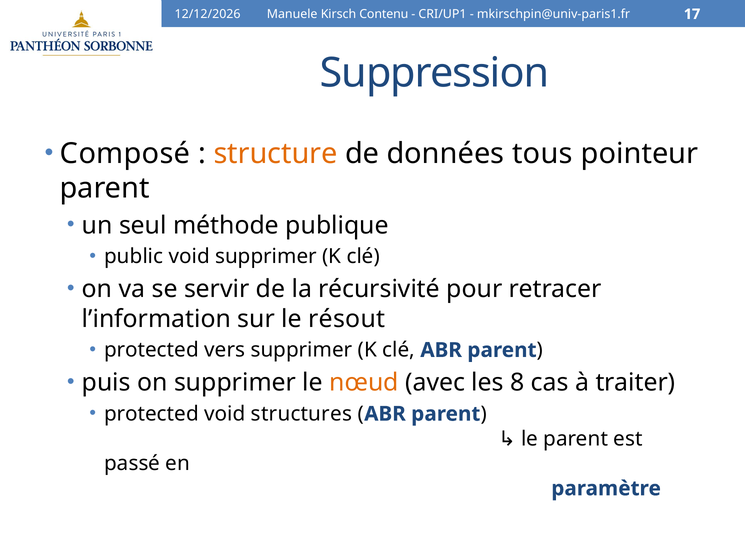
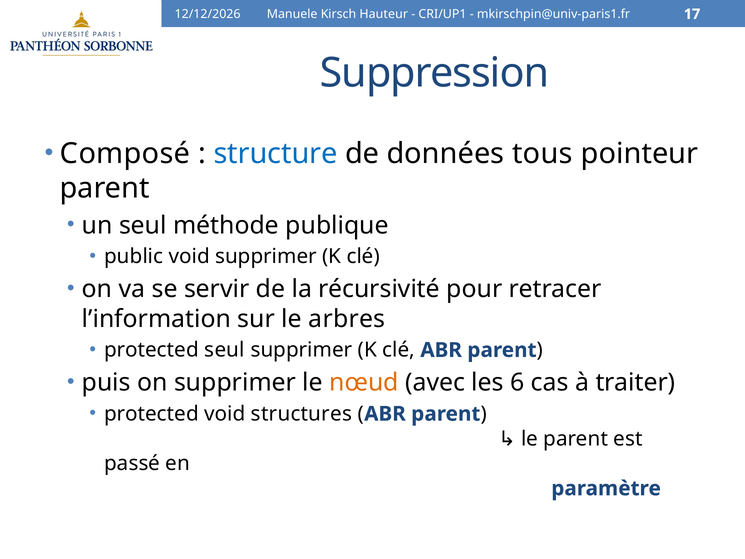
Contenu: Contenu -> Hauteur
structure colour: orange -> blue
résout: résout -> arbres
protected vers: vers -> seul
8: 8 -> 6
